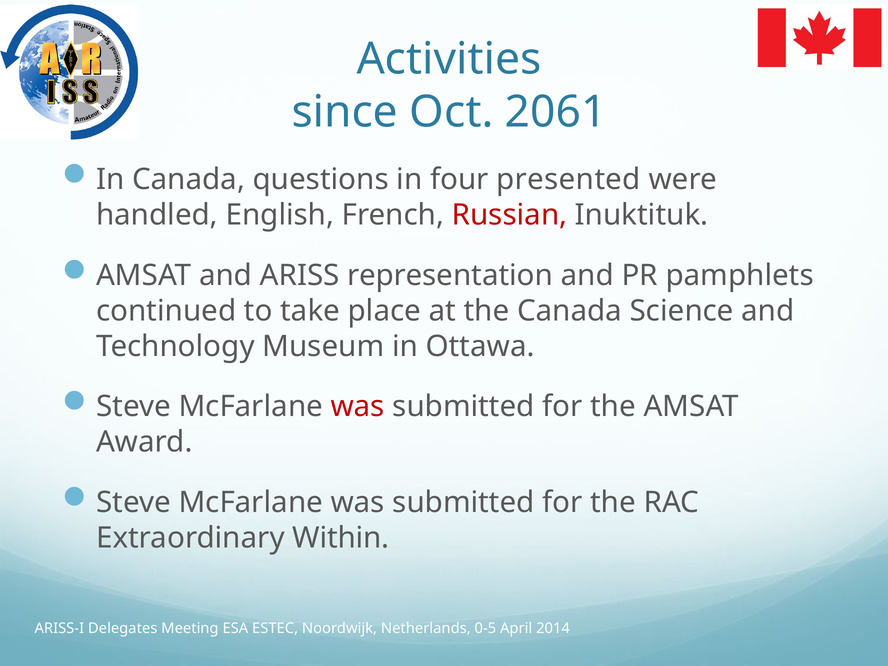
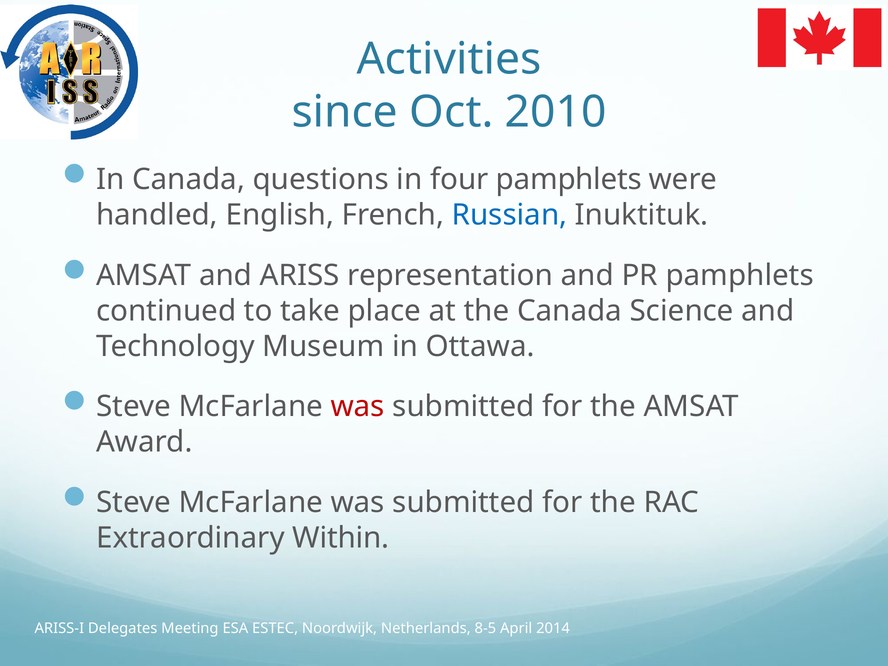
2061: 2061 -> 2010
four presented: presented -> pamphlets
Russian colour: red -> blue
0-5: 0-5 -> 8-5
